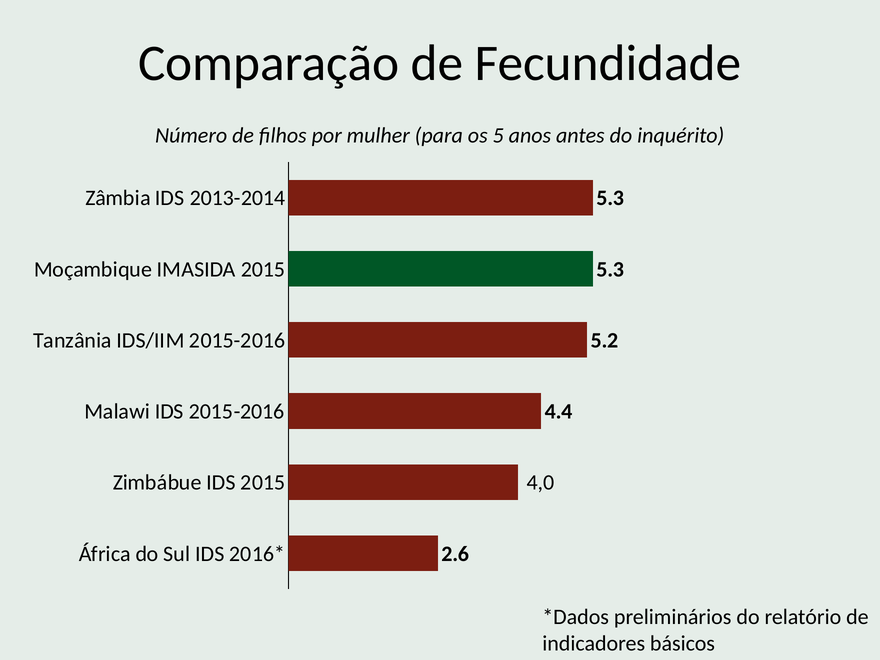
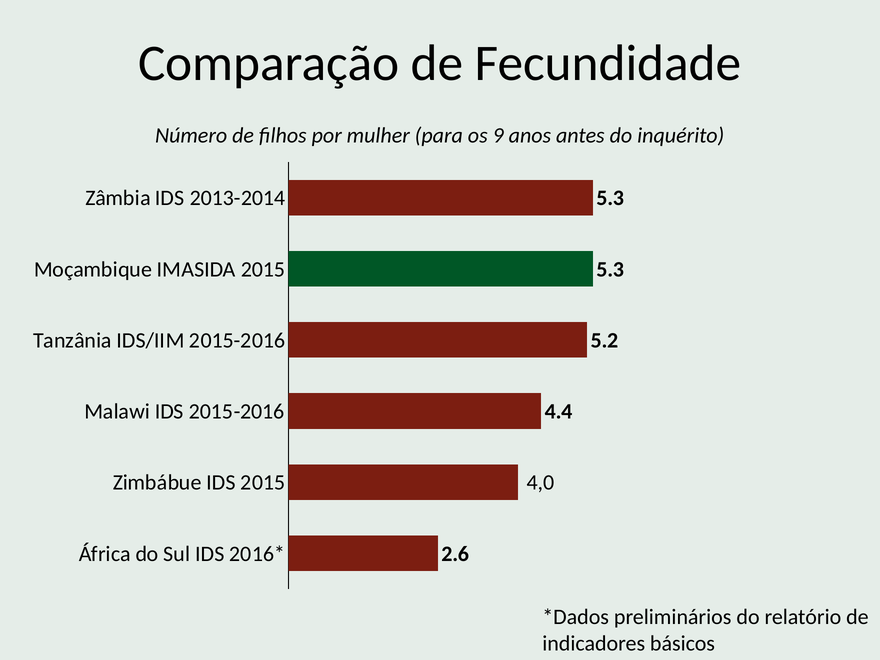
5: 5 -> 9
